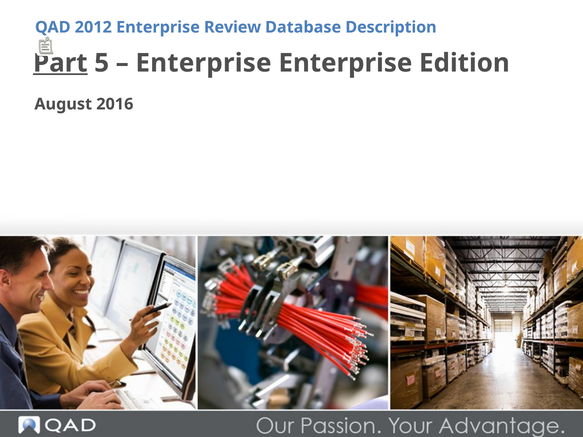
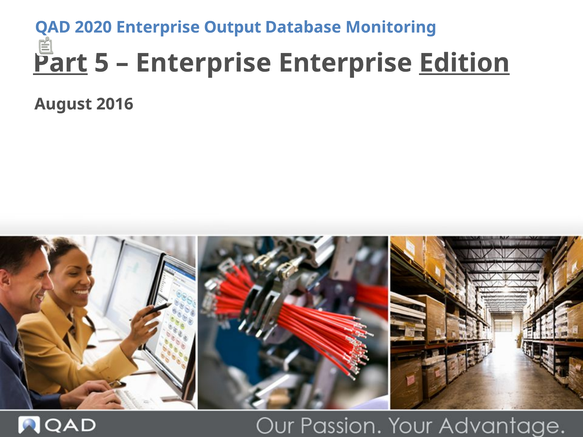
2012: 2012 -> 2020
Review: Review -> Output
Description: Description -> Monitoring
Edition underline: none -> present
